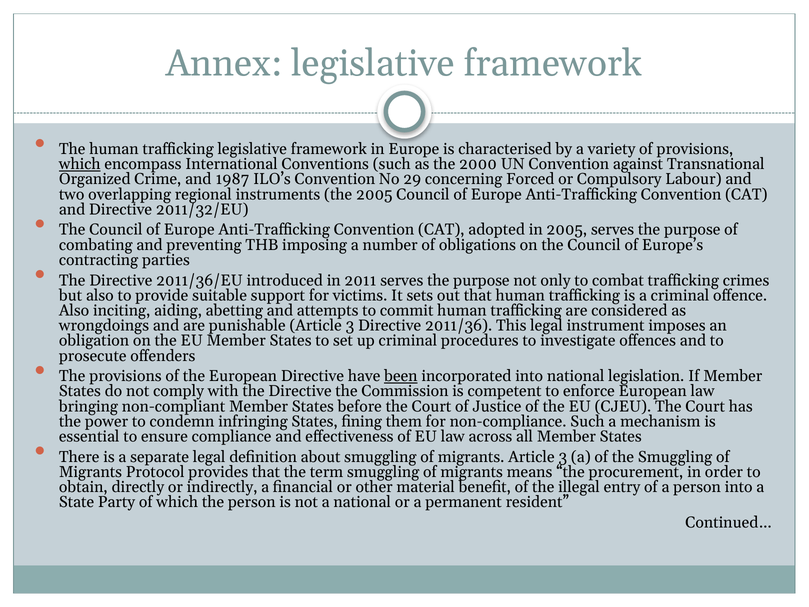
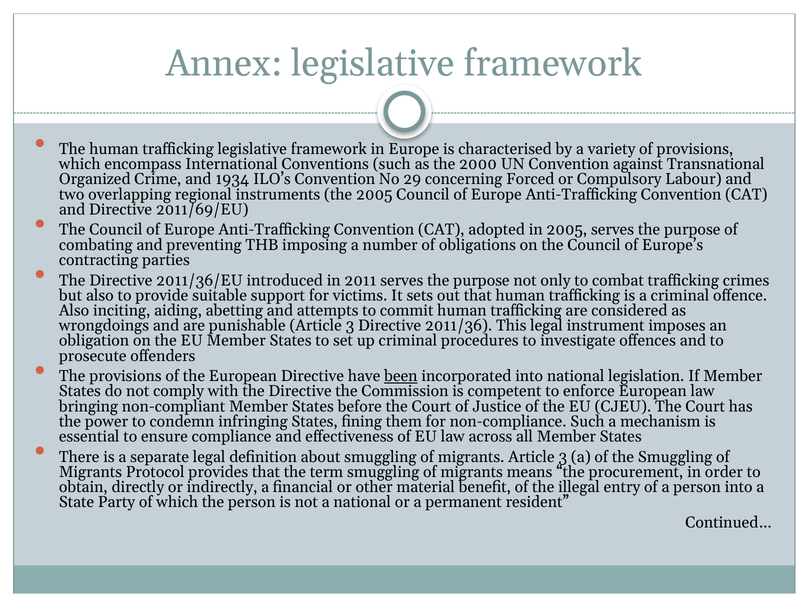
which at (80, 164) underline: present -> none
1987: 1987 -> 1934
2011/32/EU: 2011/32/EU -> 2011/69/EU
